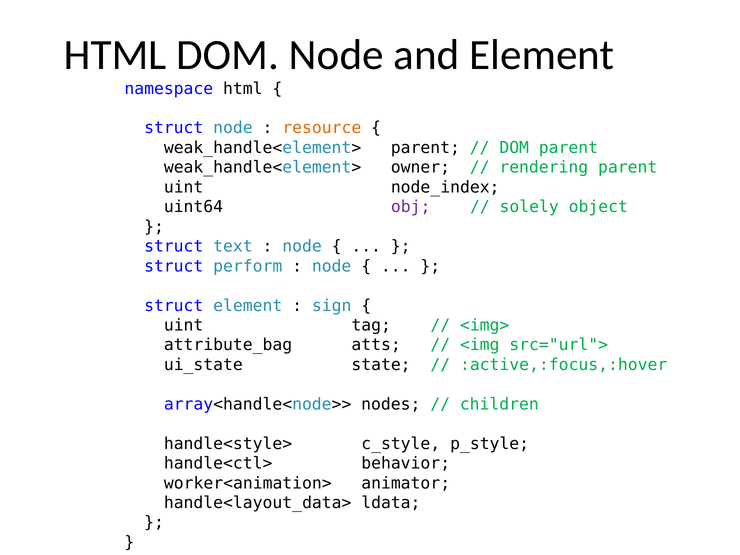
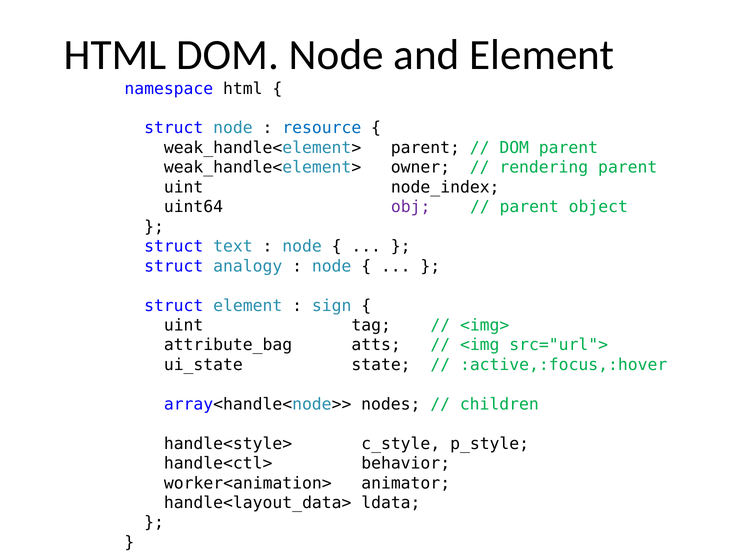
resource colour: orange -> blue
solely at (529, 207): solely -> parent
perform: perform -> analogy
